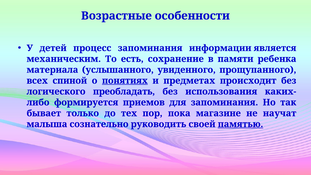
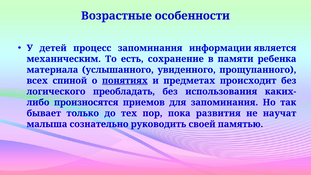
формируется: формируется -> произносятся
магазине: магазине -> развития
памятью underline: present -> none
